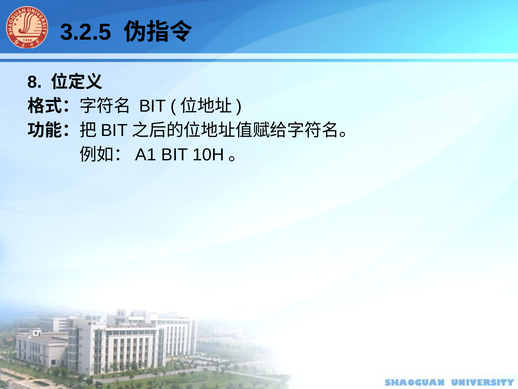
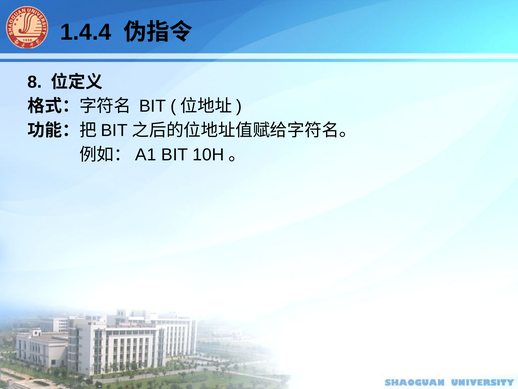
3.2.5: 3.2.5 -> 1.4.4
